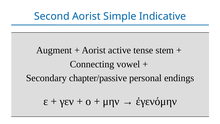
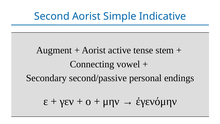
chapter/passive: chapter/passive -> second/passive
